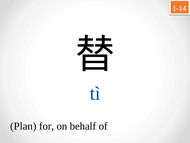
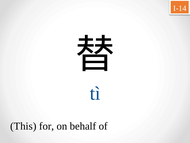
Plan: Plan -> This
